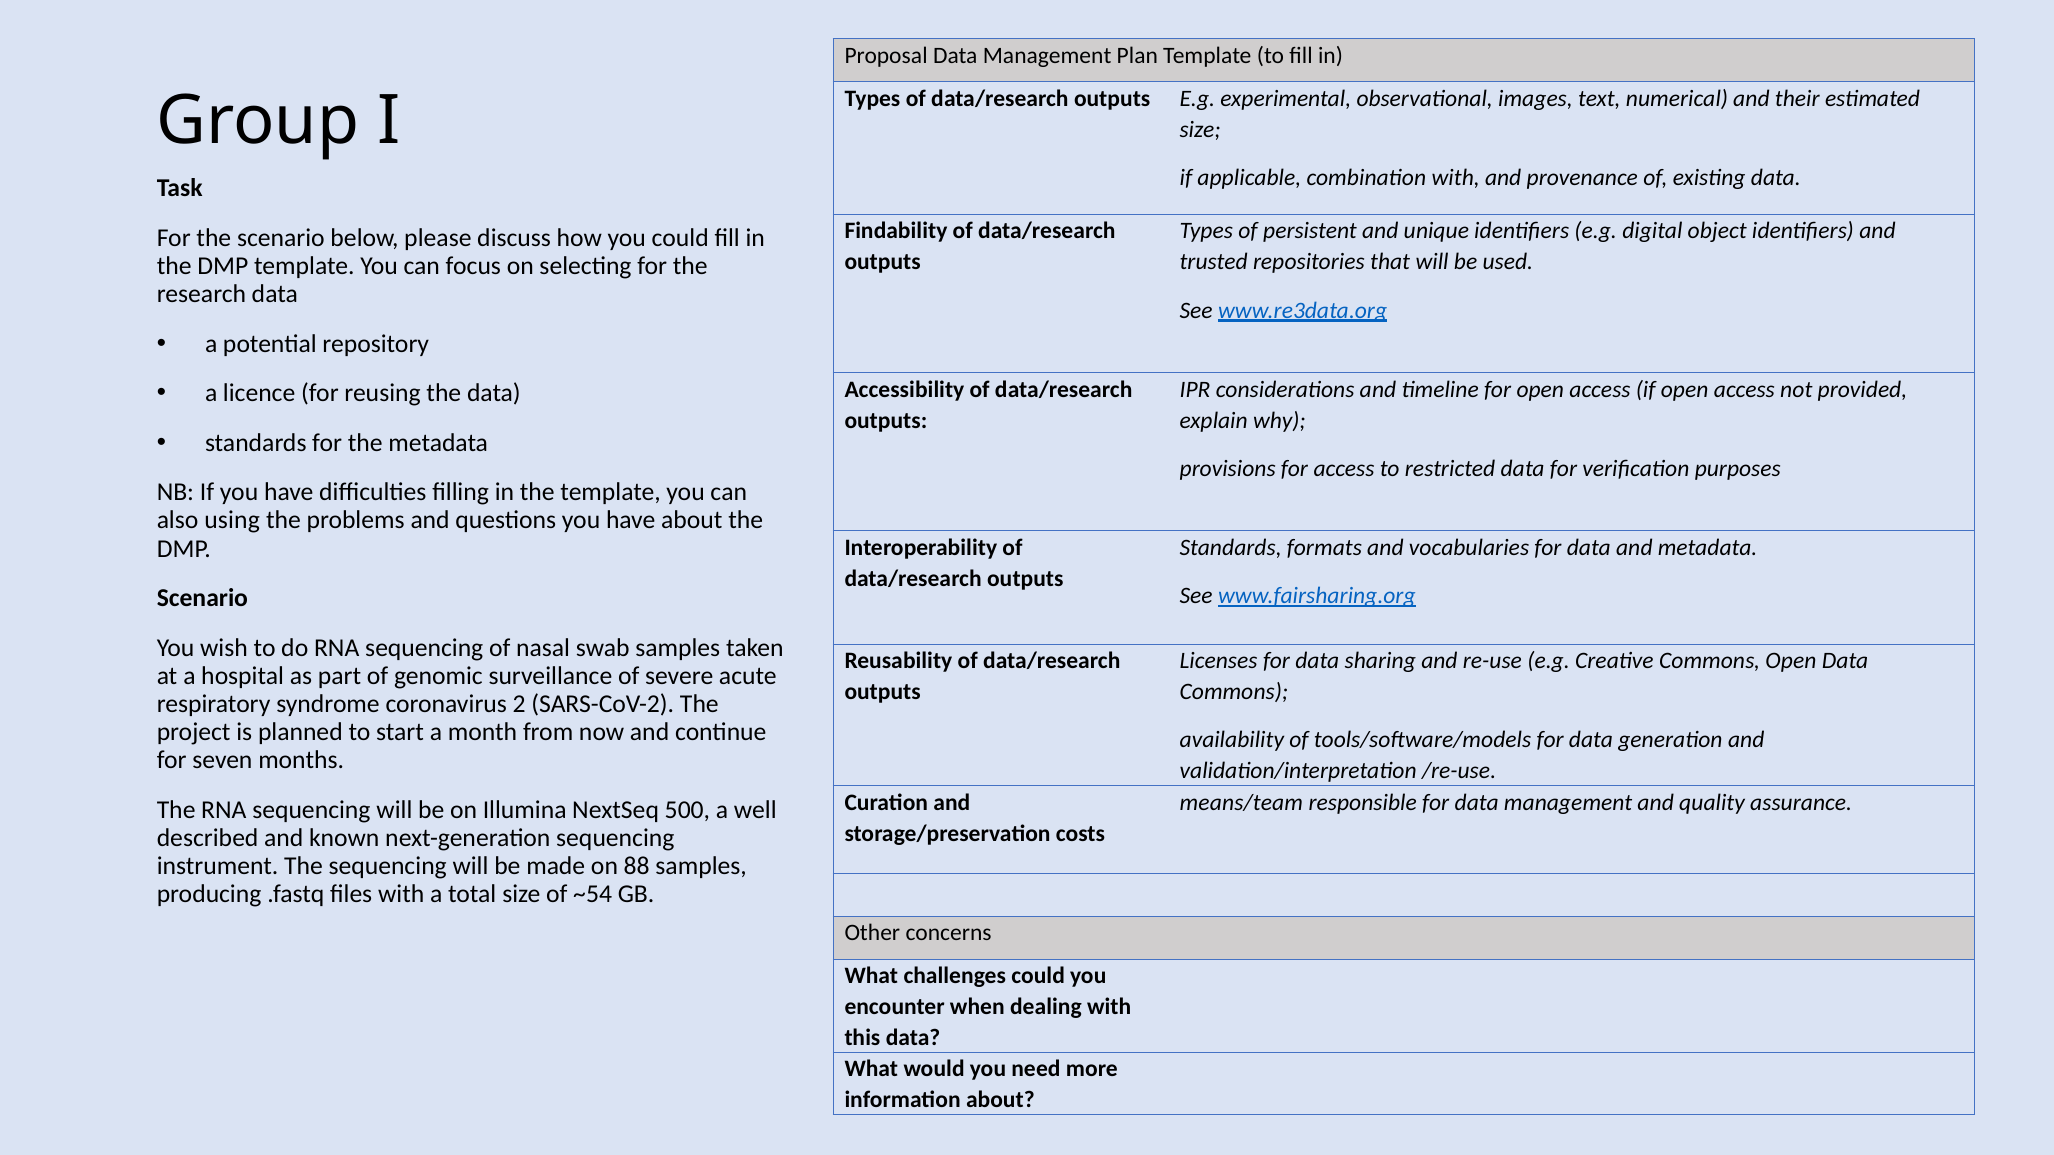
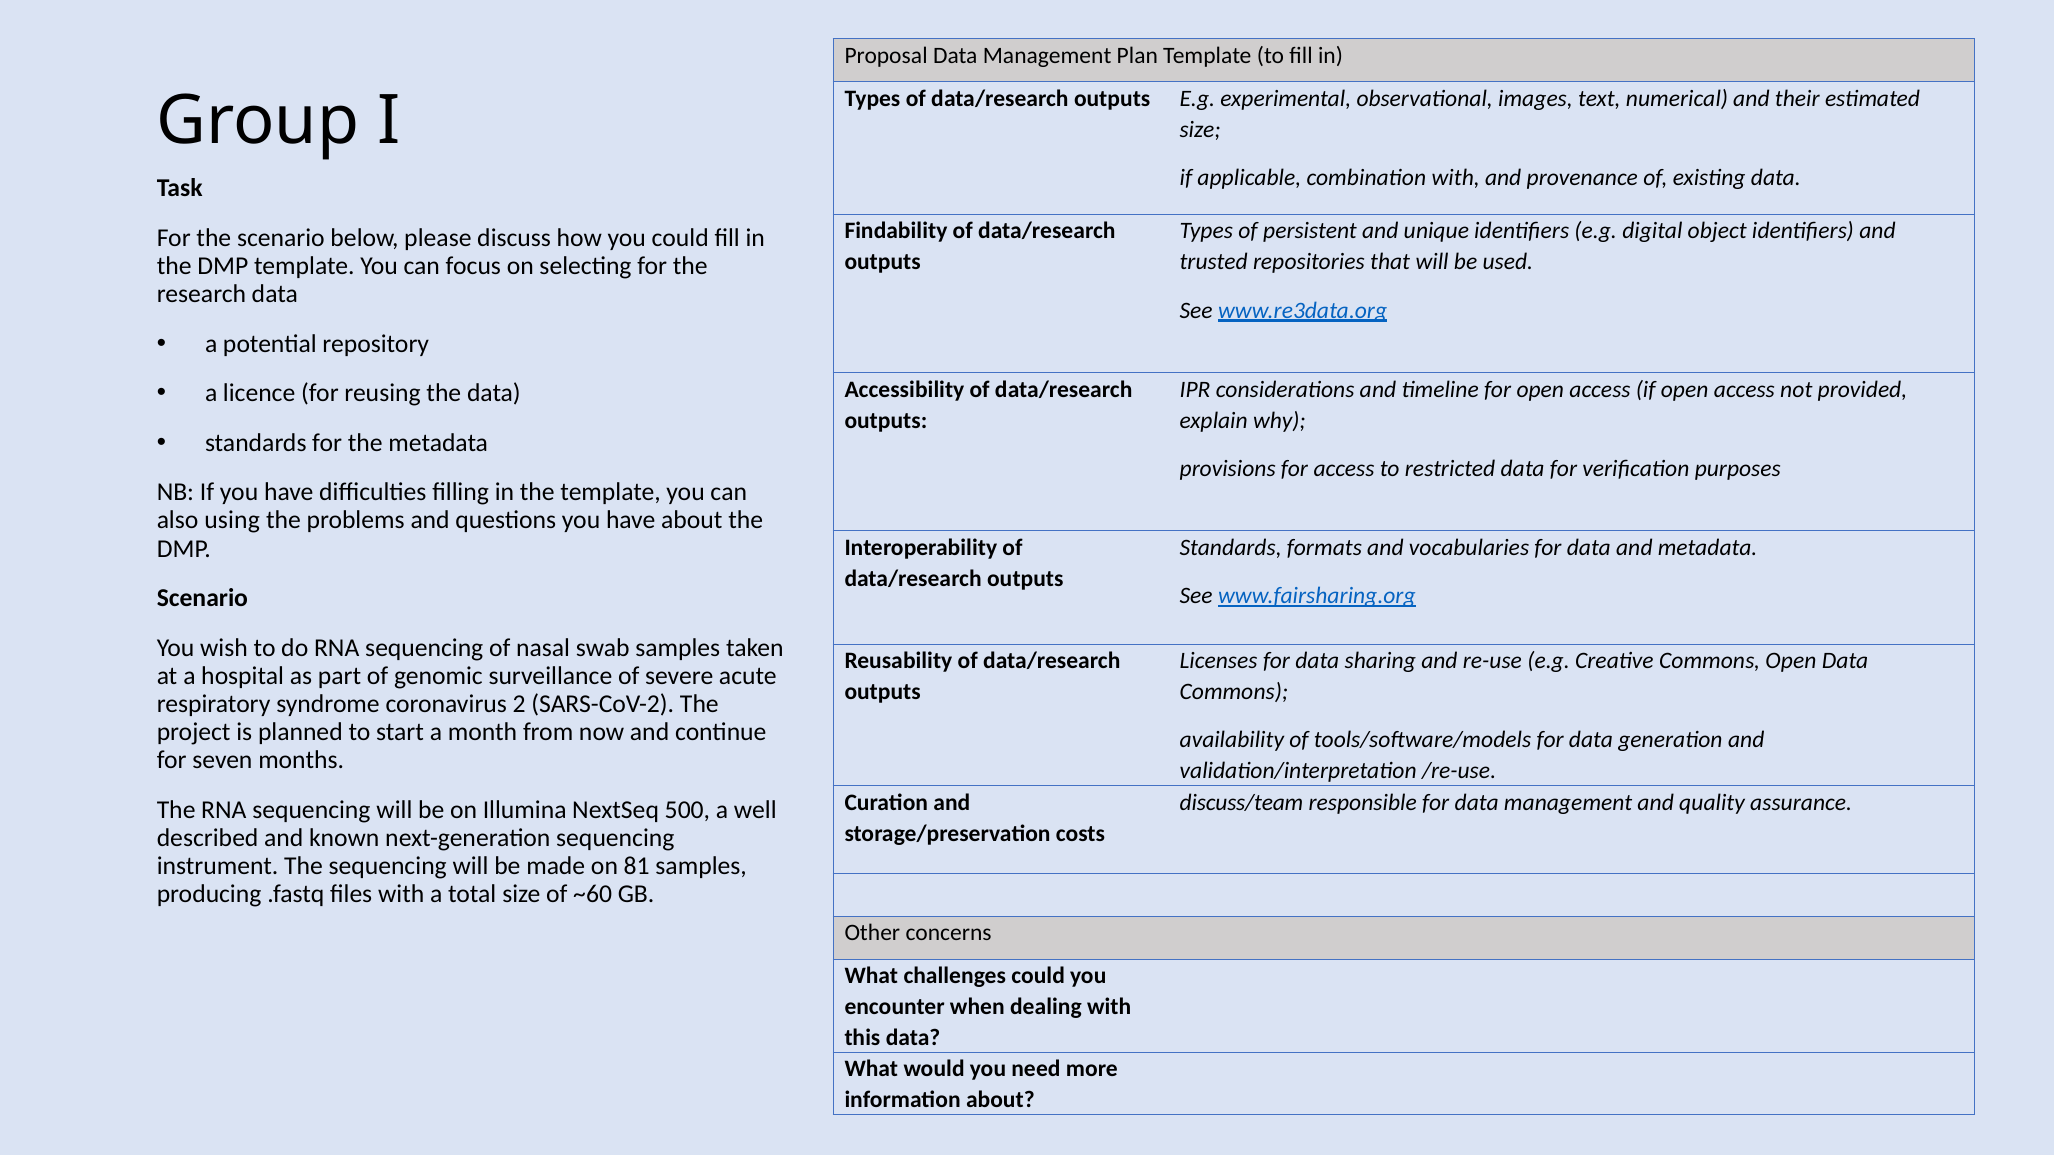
means/team: means/team -> discuss/team
88: 88 -> 81
~54: ~54 -> ~60
